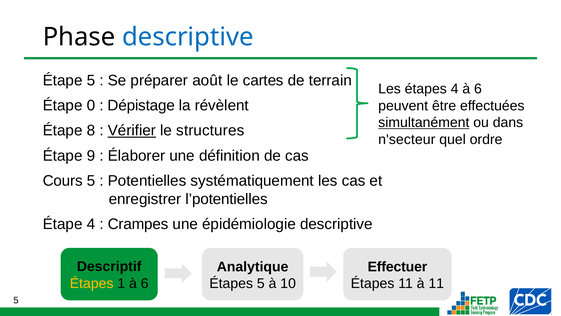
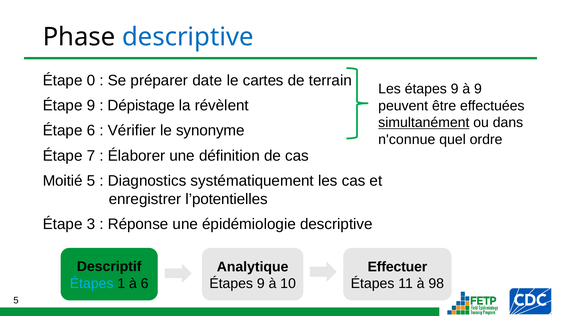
Étape 5: 5 -> 0
août: août -> date
Les étapes 4: 4 -> 9
6 at (478, 89): 6 -> 9
Étape 0: 0 -> 9
Étape 8: 8 -> 6
Vérifier underline: present -> none
structures: structures -> synonyme
n'secteur: n'secteur -> n'connue
9: 9 -> 7
Cours: Cours -> Moitié
Potentielles: Potentielles -> Diagnostics
Étape 4: 4 -> 3
Crampes: Crampes -> Réponse
Étapes at (92, 283) colour: yellow -> light blue
5 at (261, 283): 5 -> 9
à 11: 11 -> 98
